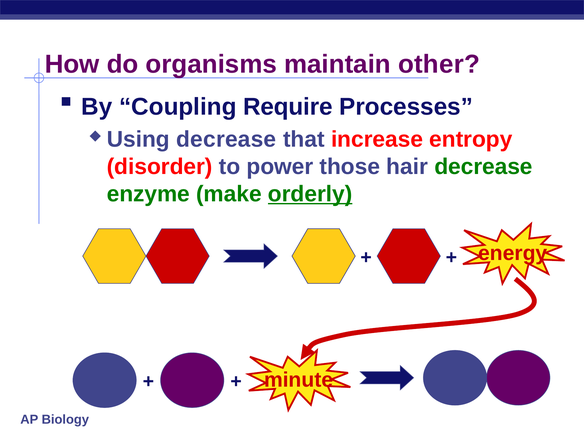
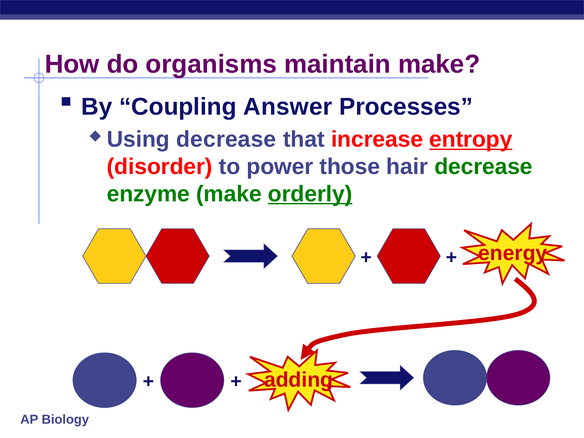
maintain other: other -> make
Require: Require -> Answer
entropy underline: none -> present
minute: minute -> adding
